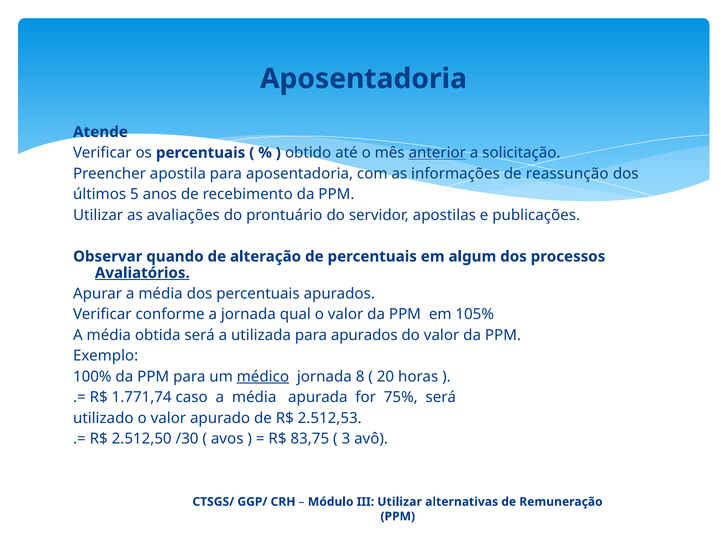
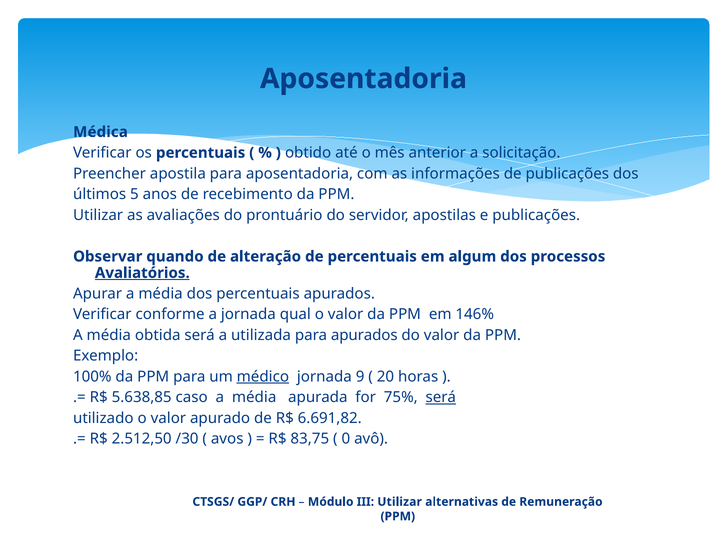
Atende: Atende -> Médica
anterior underline: present -> none
de reassunção: reassunção -> publicações
105%: 105% -> 146%
8: 8 -> 9
1.771,74: 1.771,74 -> 5.638,85
será at (441, 397) underline: none -> present
2.512,53: 2.512,53 -> 6.691,82
3: 3 -> 0
